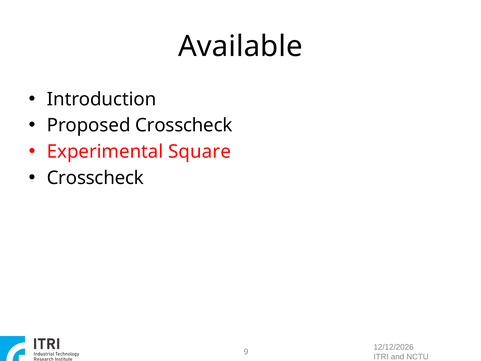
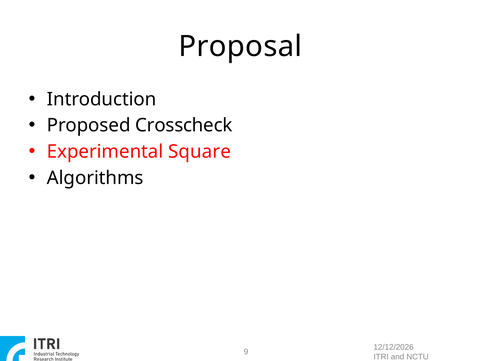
Available: Available -> Proposal
Crosscheck at (95, 178): Crosscheck -> Algorithms
